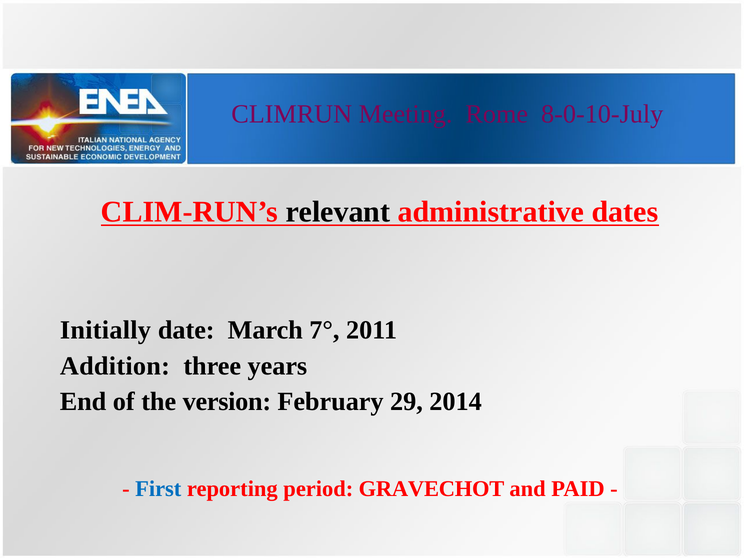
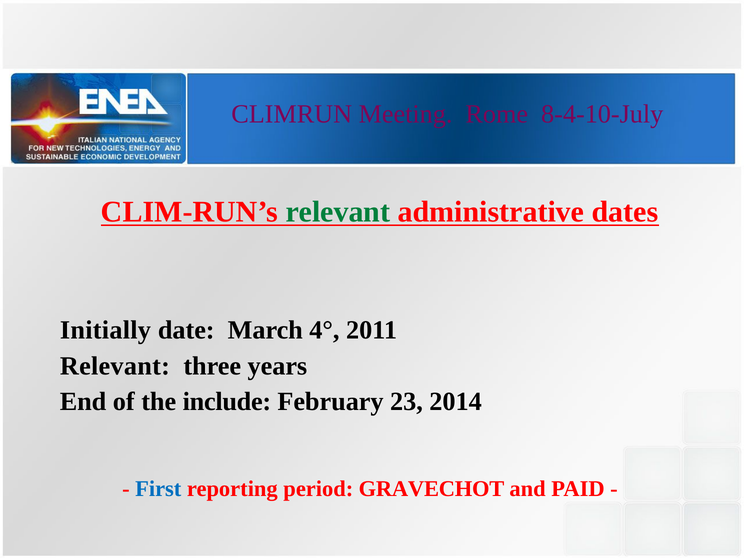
8-0-10-July: 8-0-10-July -> 8-4-10-July
relevant at (338, 212) colour: black -> green
7°: 7° -> 4°
Addition at (115, 366): Addition -> Relevant
version: version -> include
29: 29 -> 23
